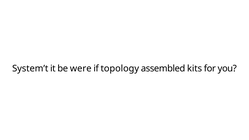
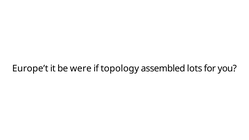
System’t: System’t -> Europe’t
kits: kits -> lots
